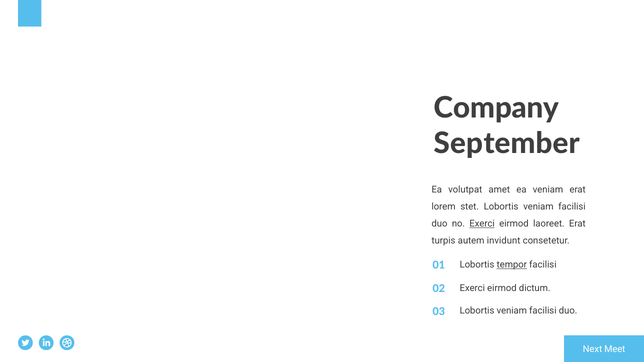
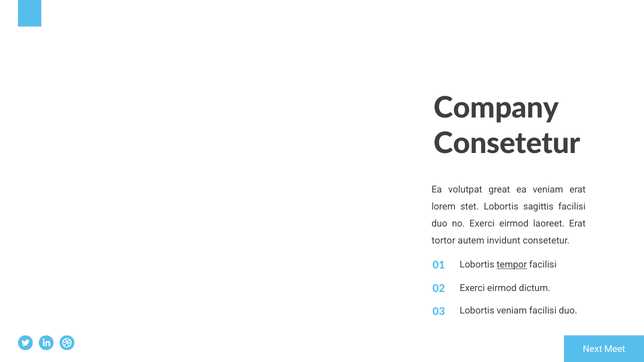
September at (507, 144): September -> Consetetur
amet: amet -> great
stet Lobortis veniam: veniam -> sagittis
Exerci at (482, 224) underline: present -> none
turpis: turpis -> tortor
